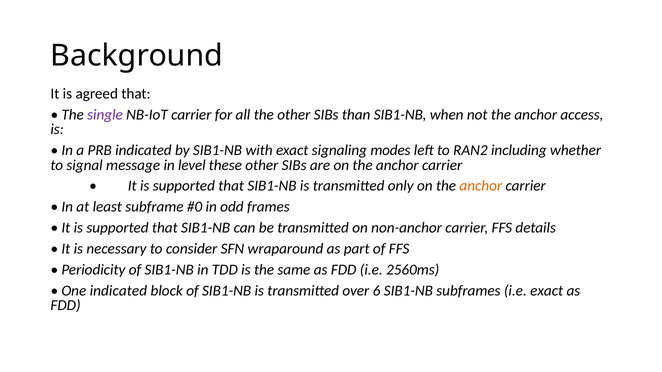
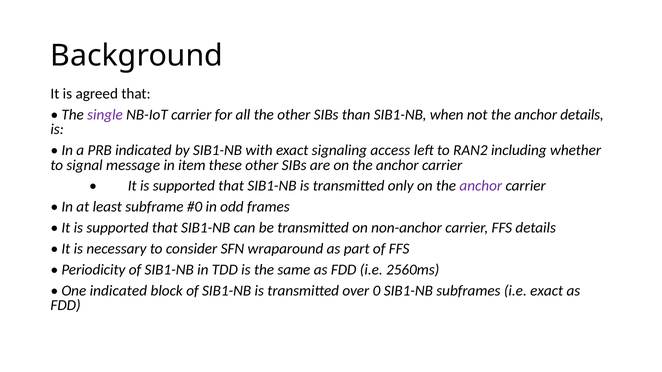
anchor access: access -> details
modes: modes -> access
level: level -> item
anchor at (481, 186) colour: orange -> purple
6: 6 -> 0
